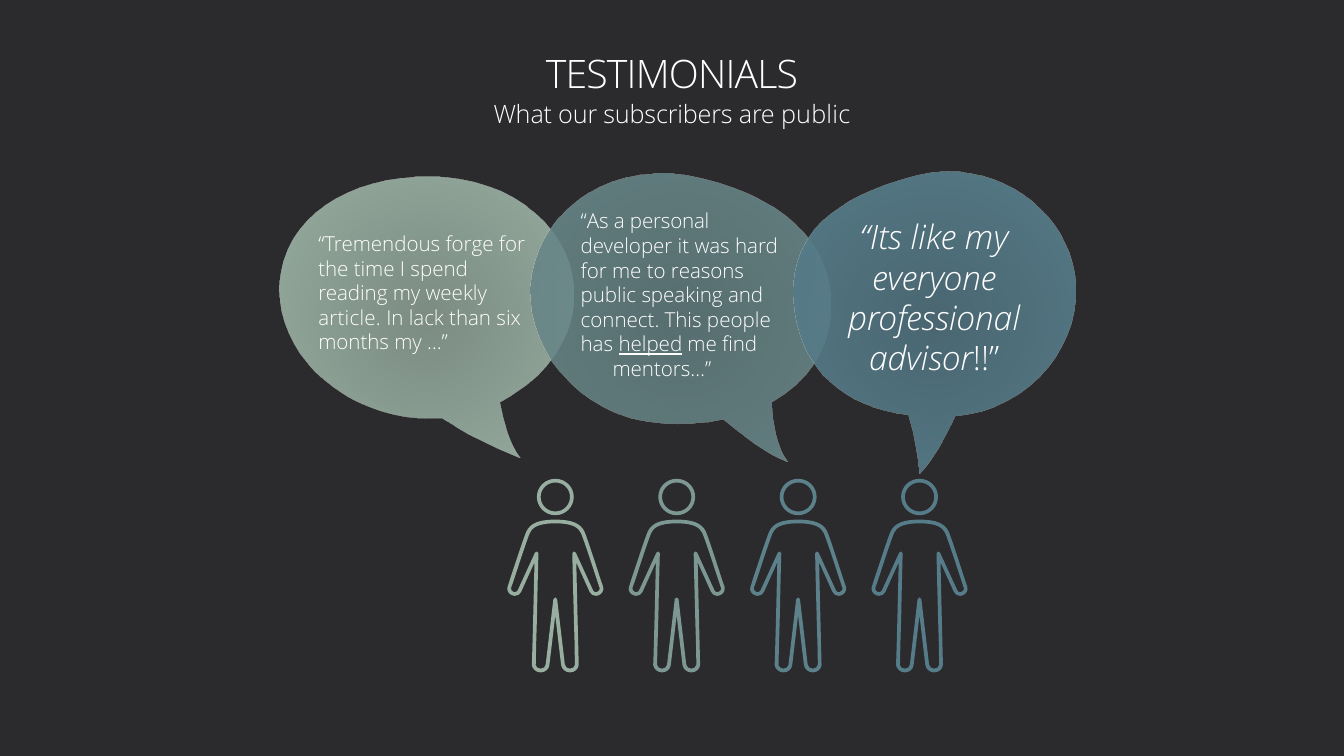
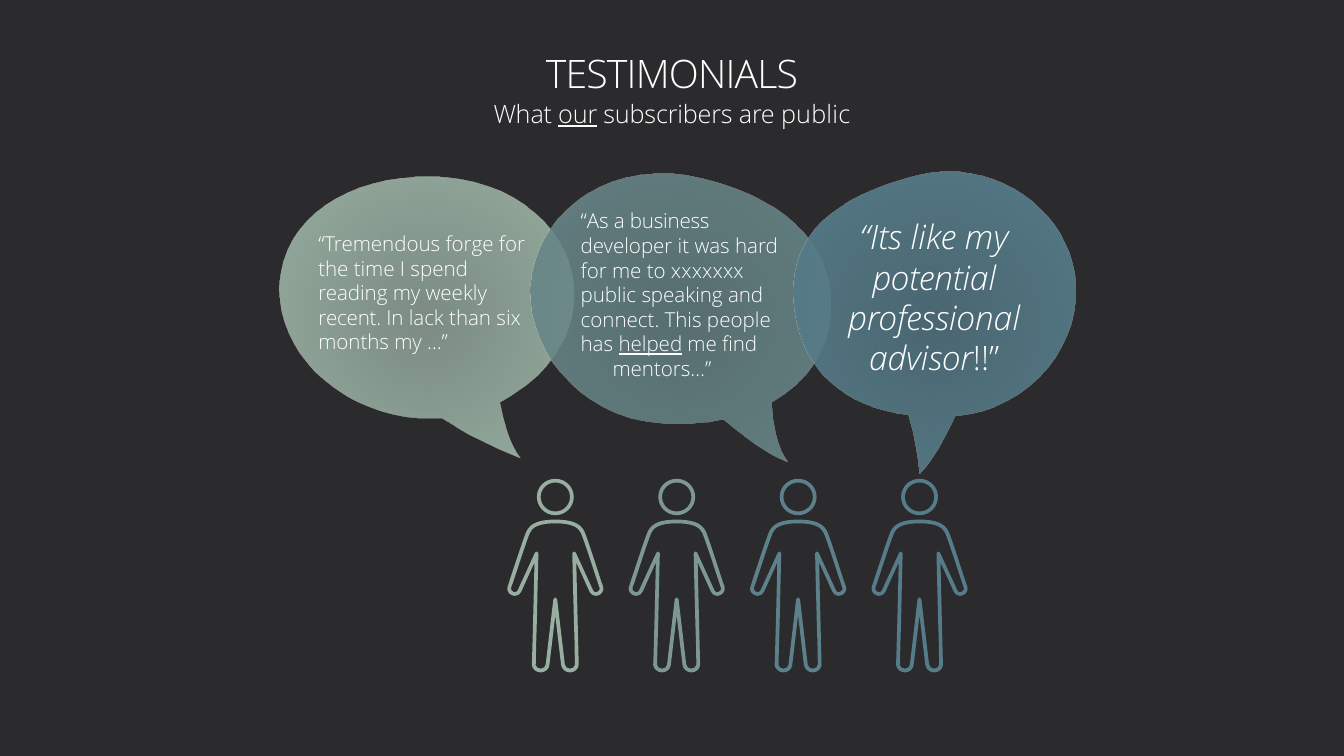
our underline: none -> present
personal: personal -> business
reasons: reasons -> xxxxxxx
everyone: everyone -> potential
article: article -> recent
